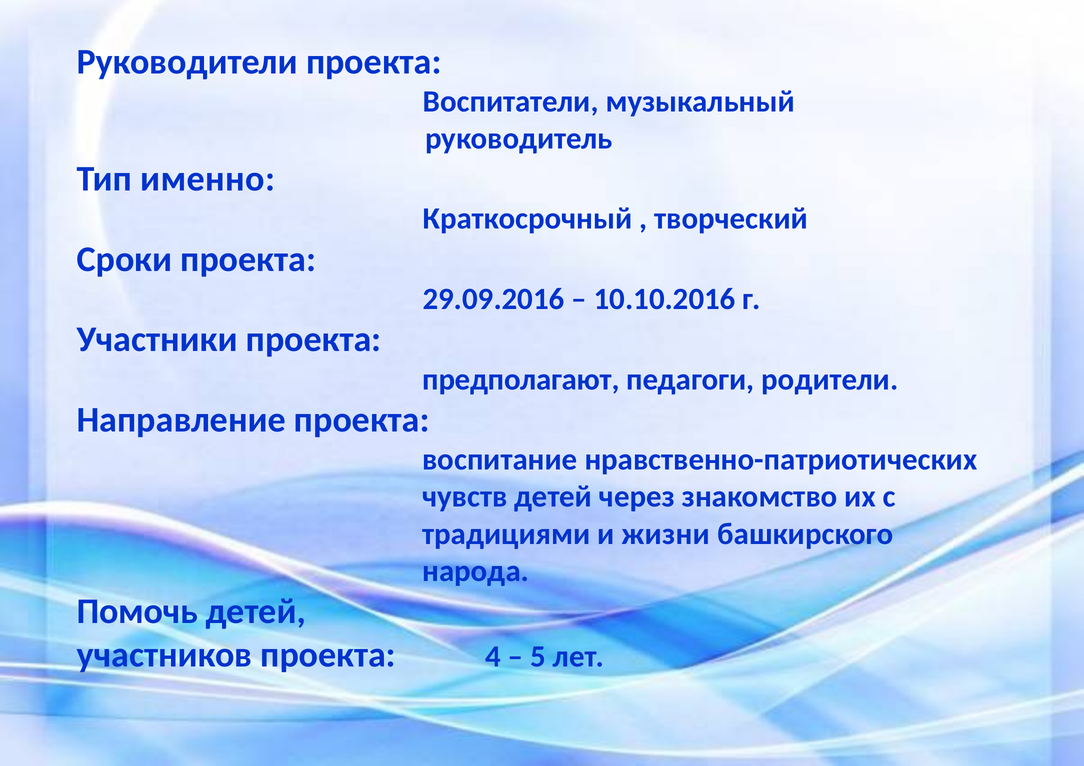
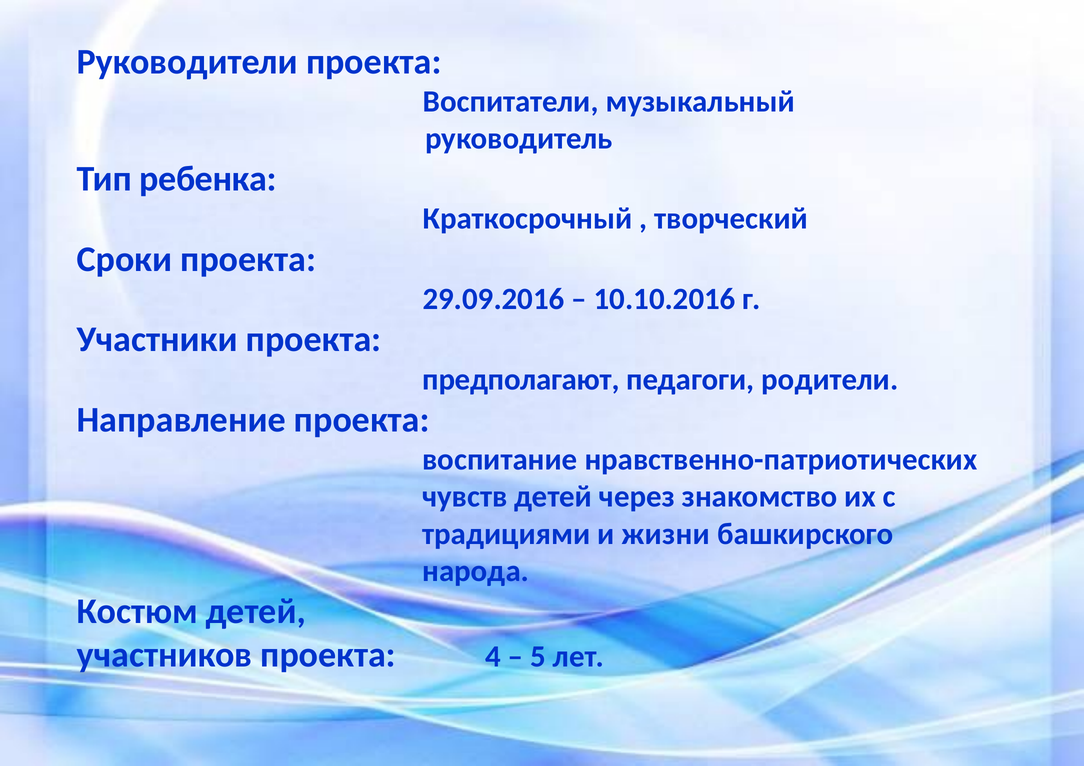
именно: именно -> ребенка
Помочь: Помочь -> Костюм
